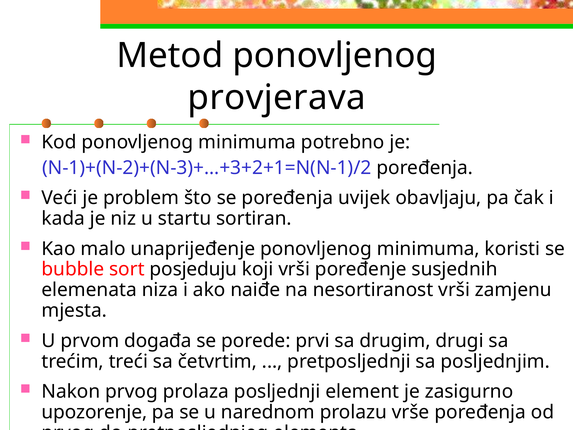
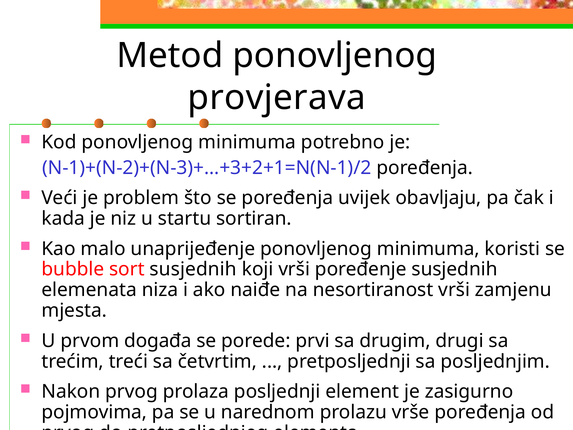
sort posjeduju: posjeduju -> susjednih
upozorenje: upozorenje -> pojmovima
